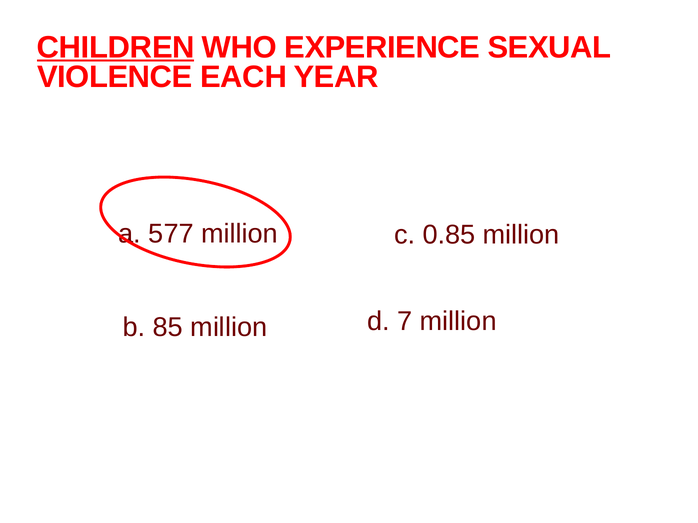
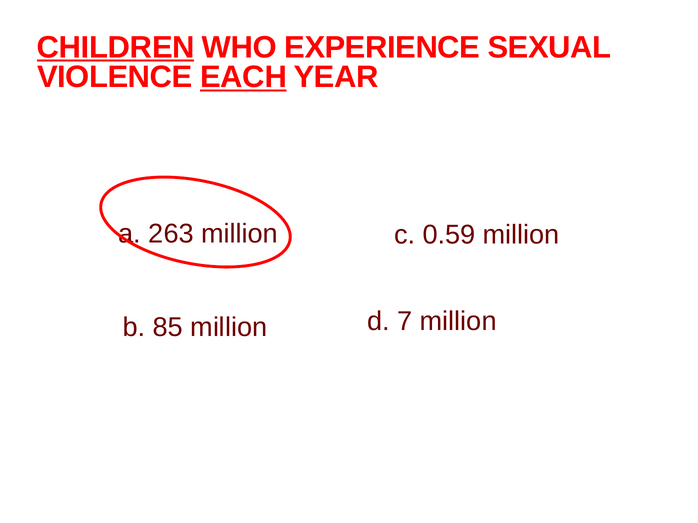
EACH underline: none -> present
577: 577 -> 263
0.85: 0.85 -> 0.59
